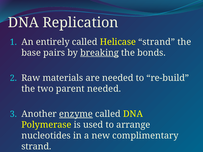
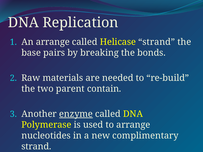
An entirely: entirely -> arrange
breaking underline: present -> none
parent needed: needed -> contain
